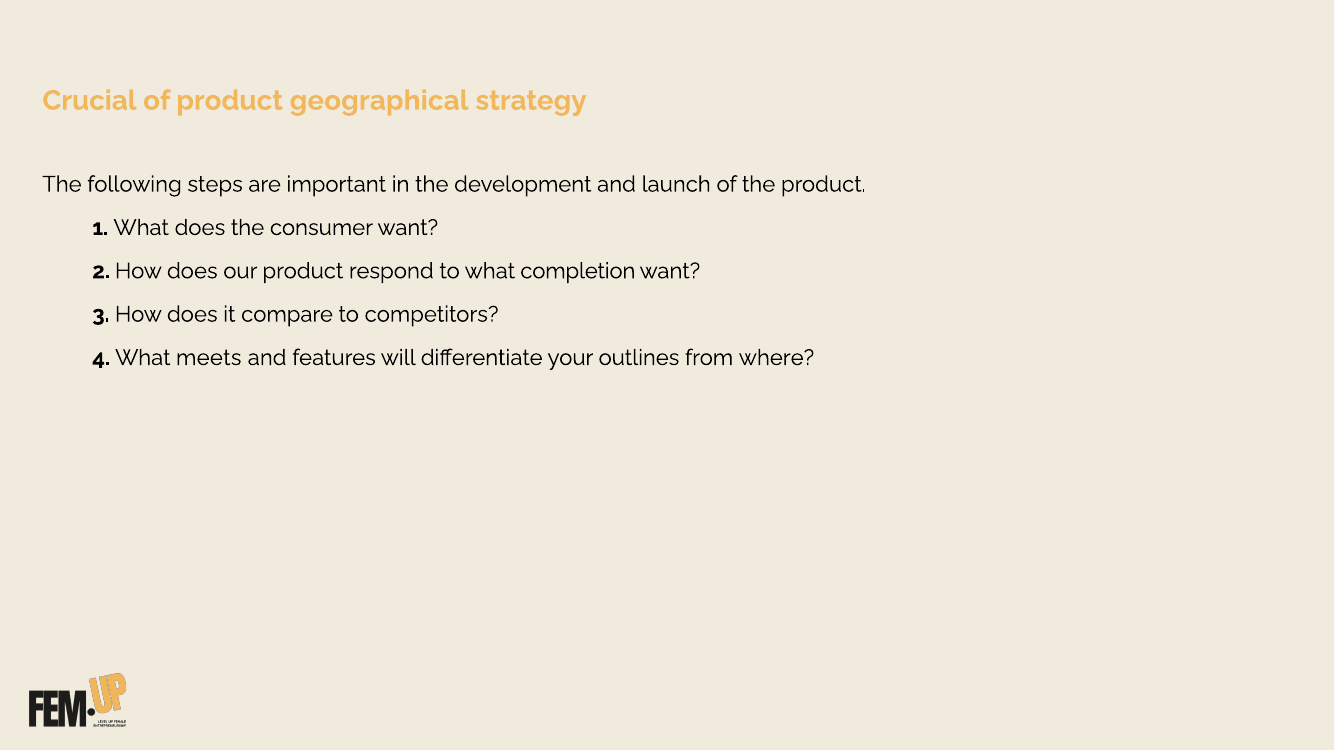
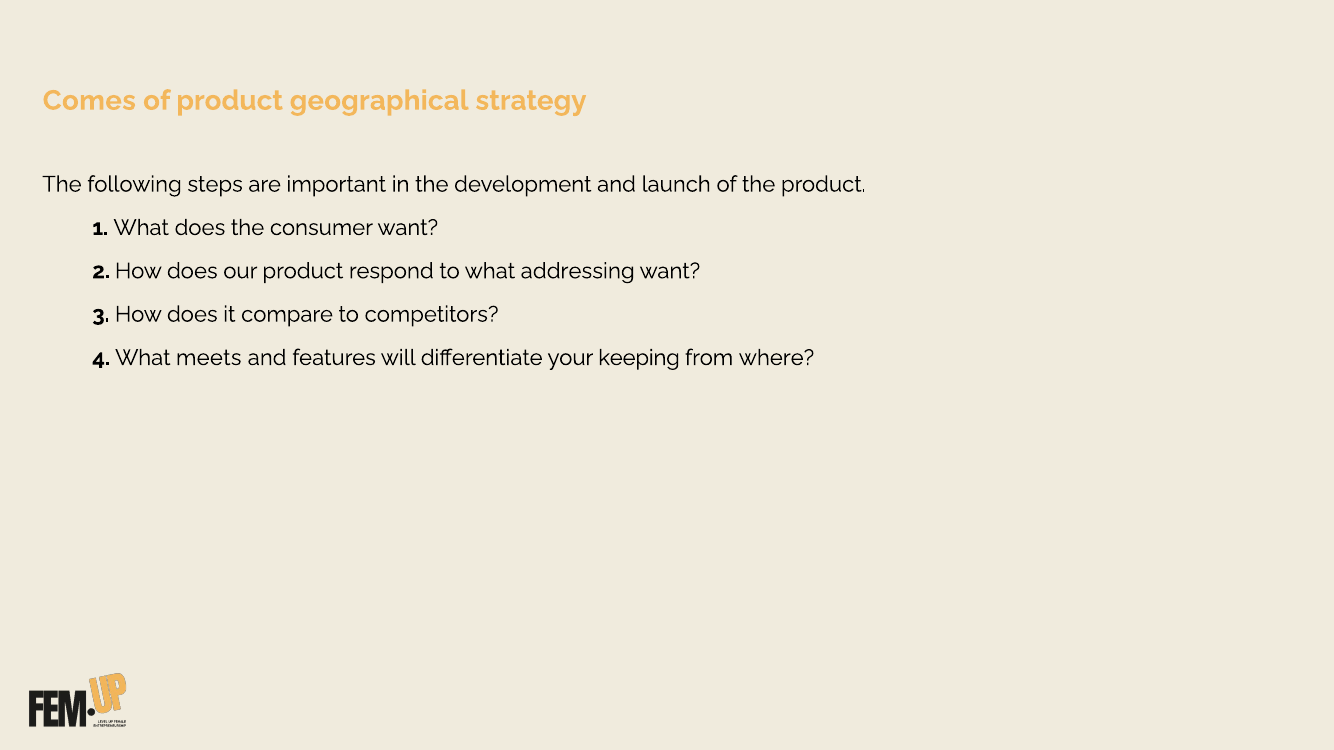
Crucial: Crucial -> Comes
completion: completion -> addressing
outlines: outlines -> keeping
